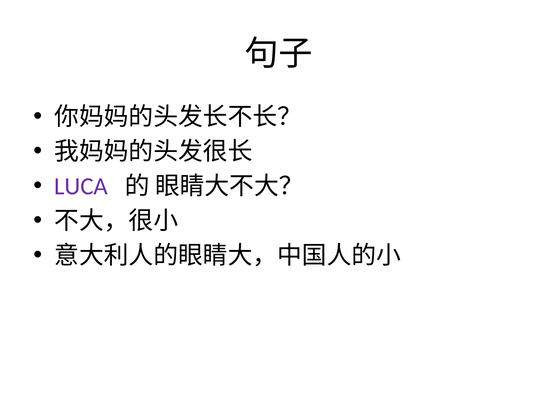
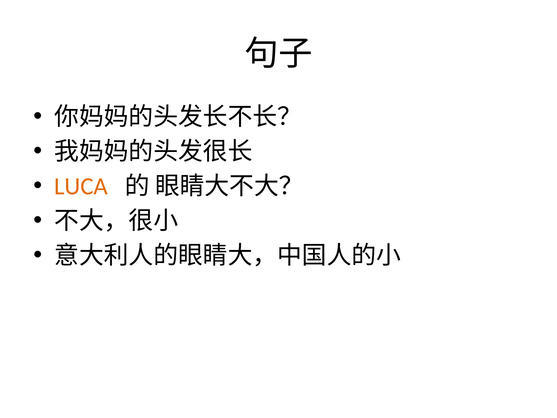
LUCA colour: purple -> orange
